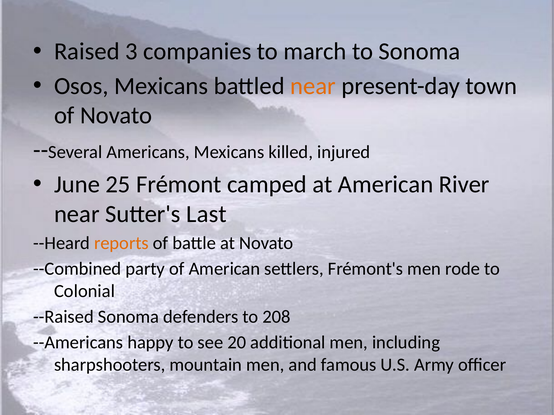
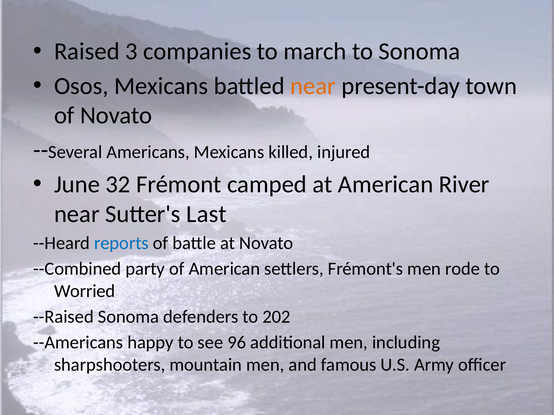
25: 25 -> 32
reports colour: orange -> blue
Colonial: Colonial -> Worried
208: 208 -> 202
20: 20 -> 96
